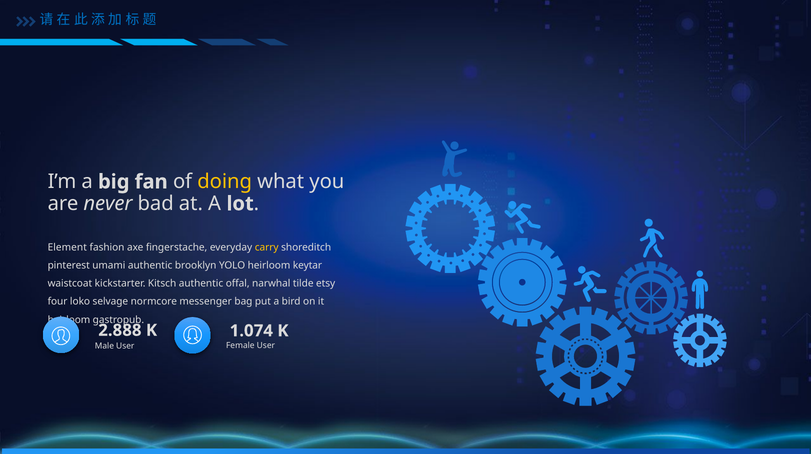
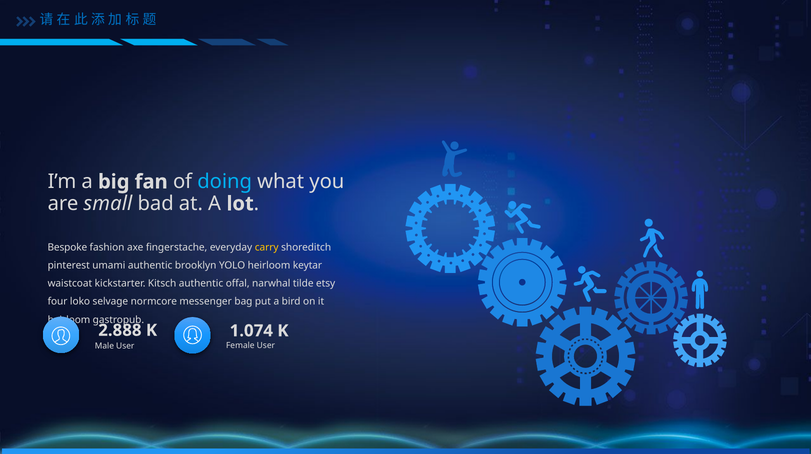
doing colour: yellow -> light blue
never: never -> small
Element: Element -> Bespoke
